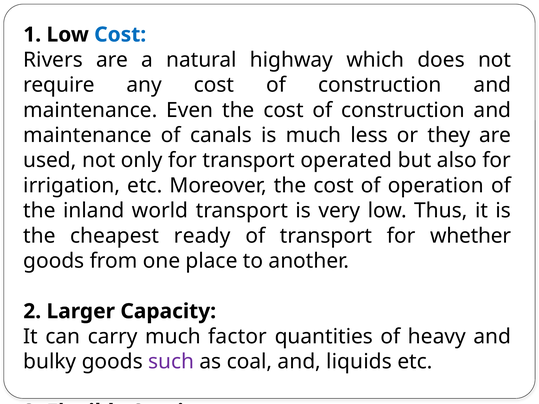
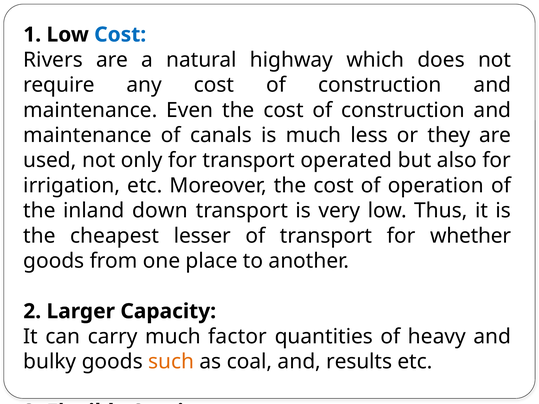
world: world -> down
ready: ready -> lesser
such colour: purple -> orange
liquids: liquids -> results
